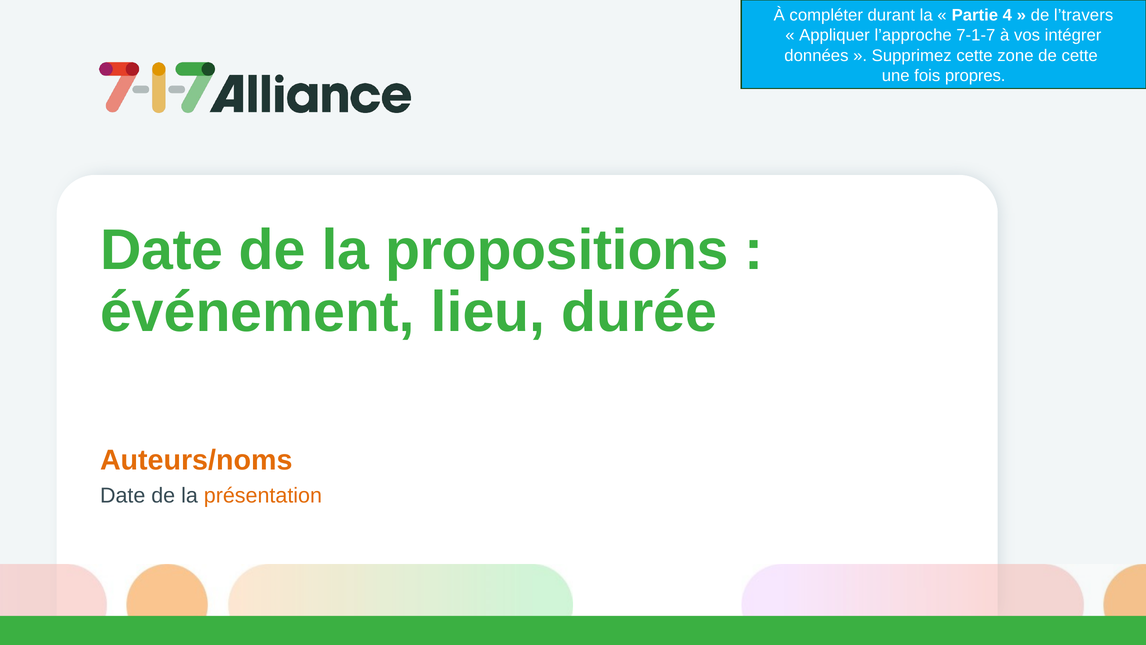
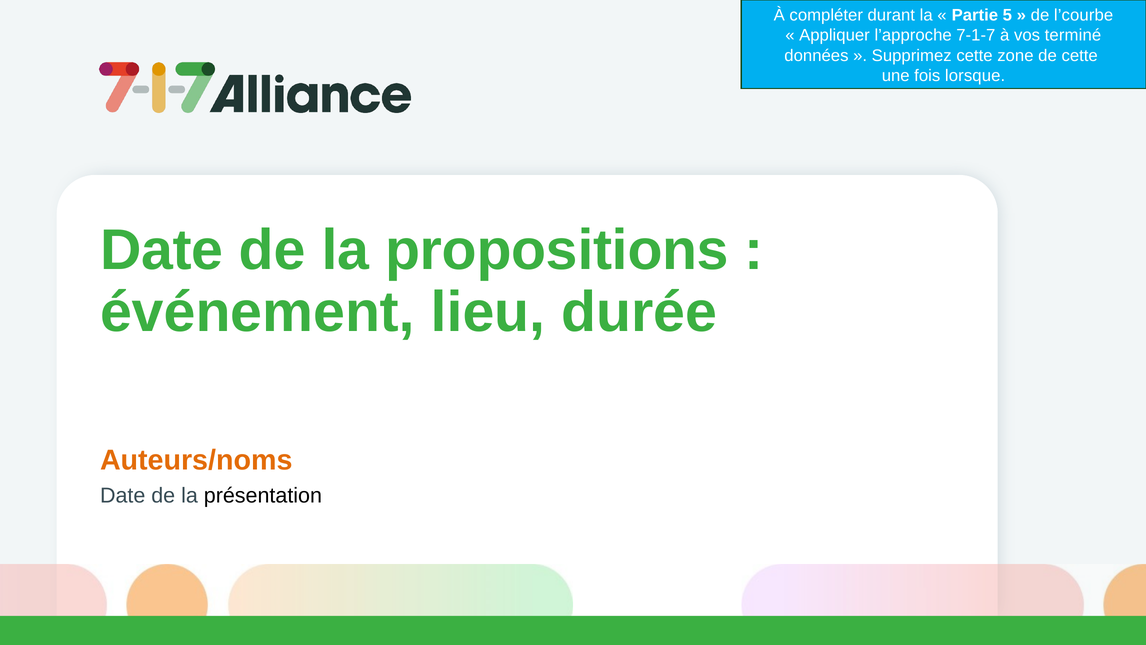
4: 4 -> 5
l’travers: l’travers -> l’courbe
intégrer: intégrer -> terminé
propres: propres -> lorsque
présentation colour: orange -> black
